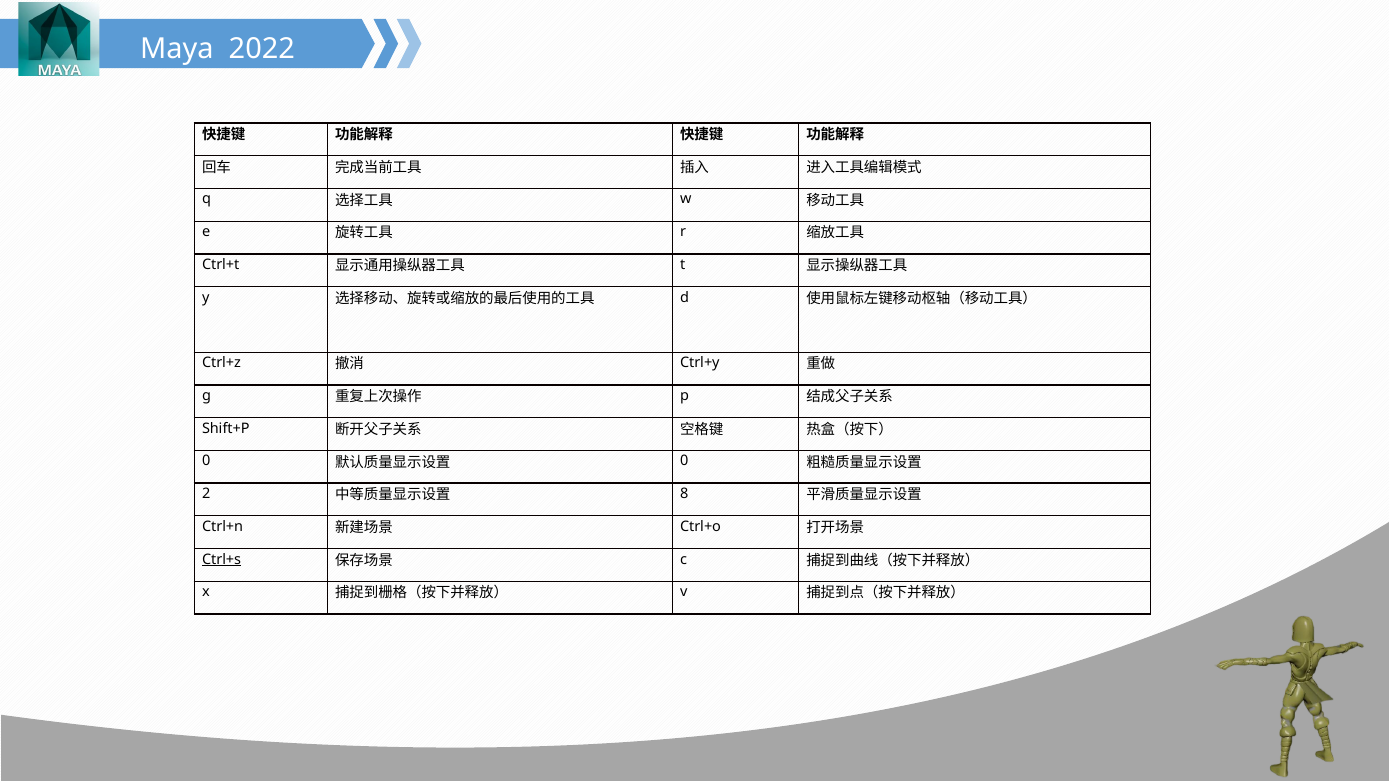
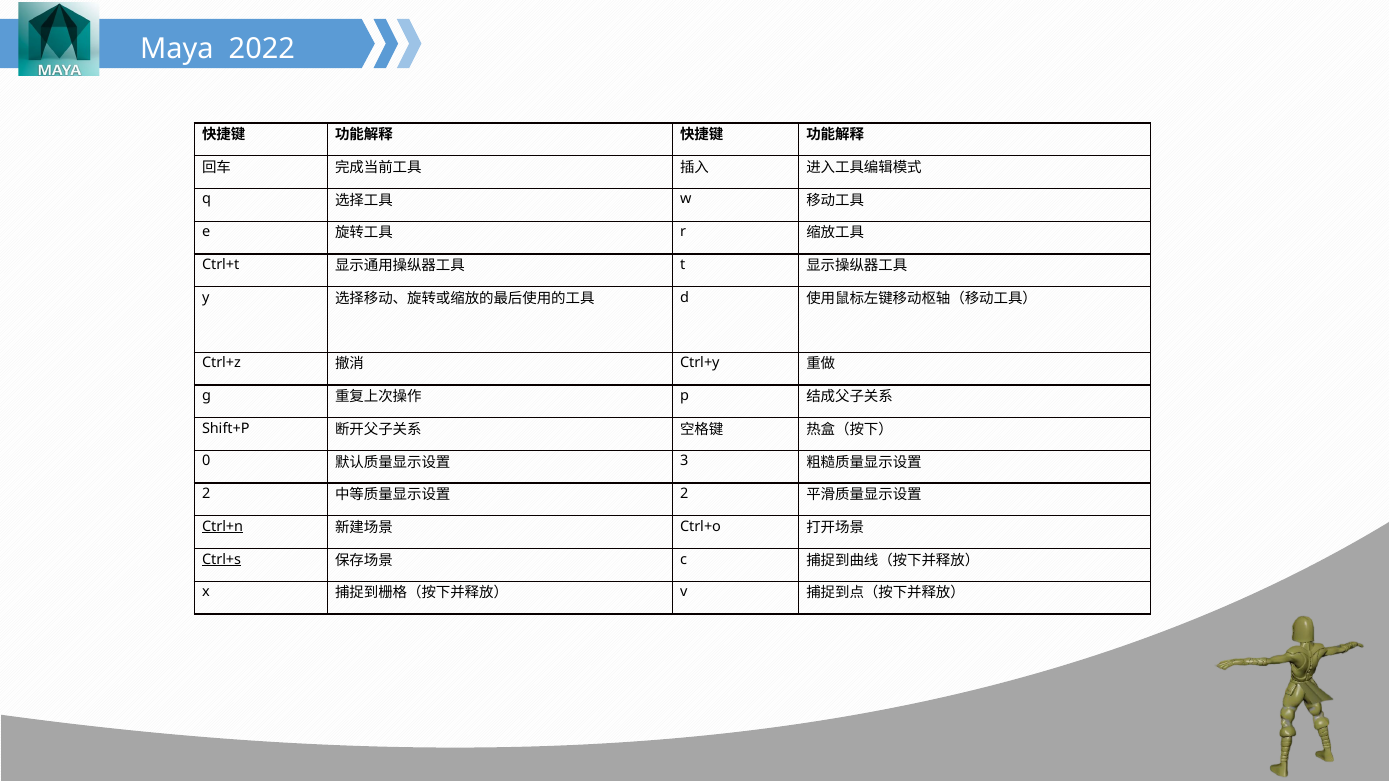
0 at (684, 461): 0 -> 3
8 at (684, 494): 8 -> 2
Ctrl+n underline: none -> present
